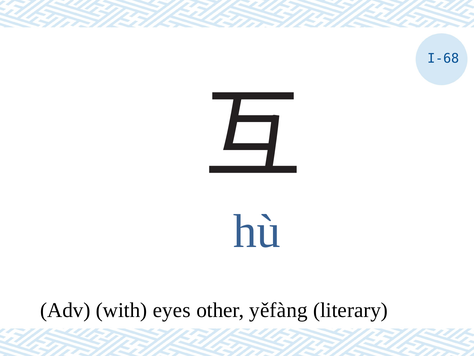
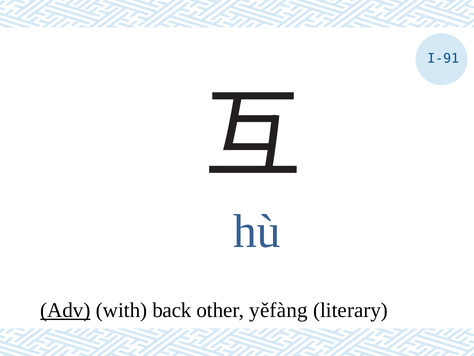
I-68: I-68 -> I-91
Adv underline: none -> present
eyes: eyes -> back
